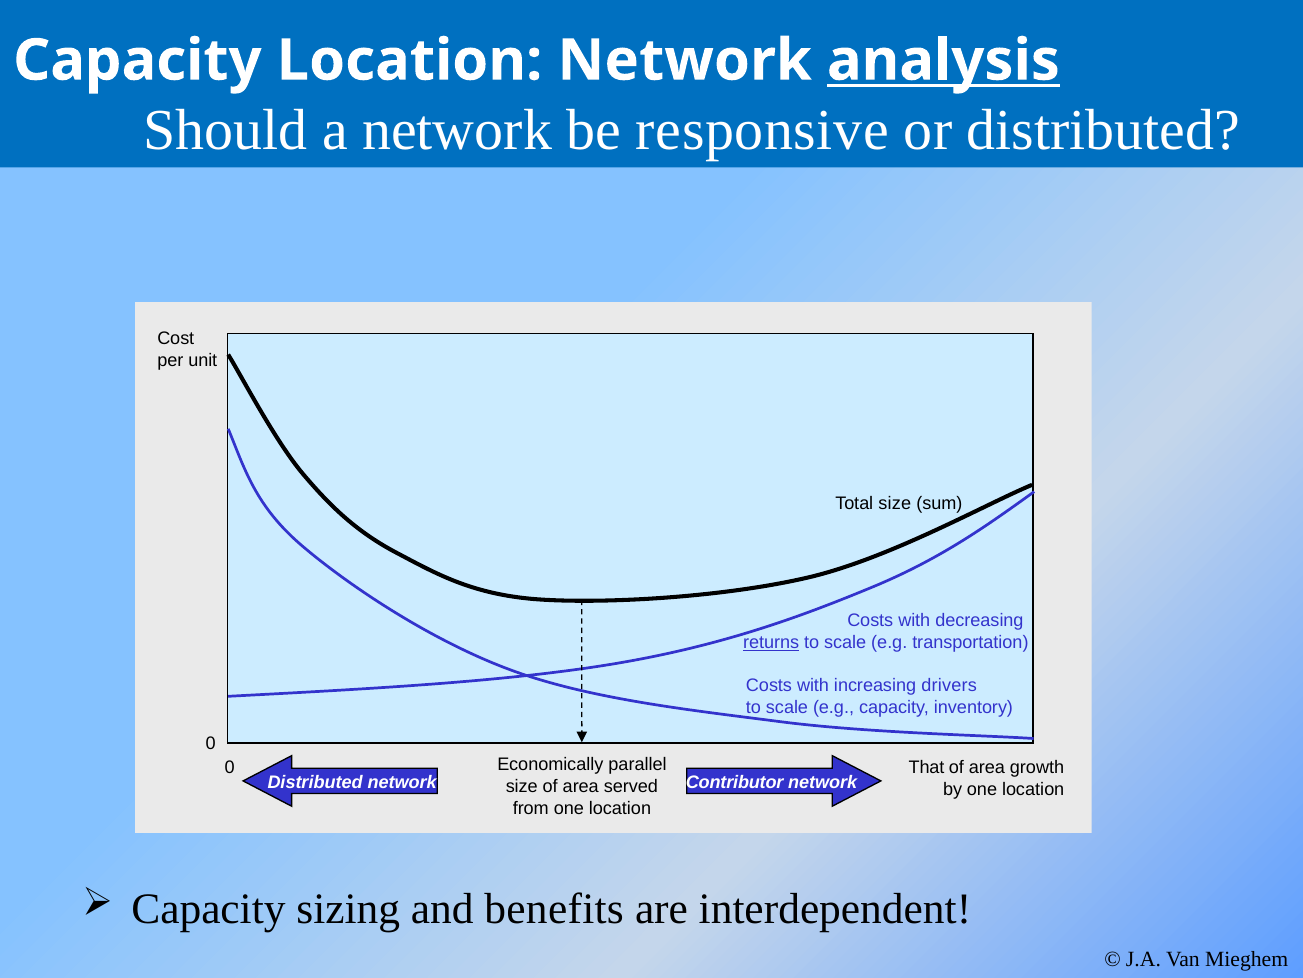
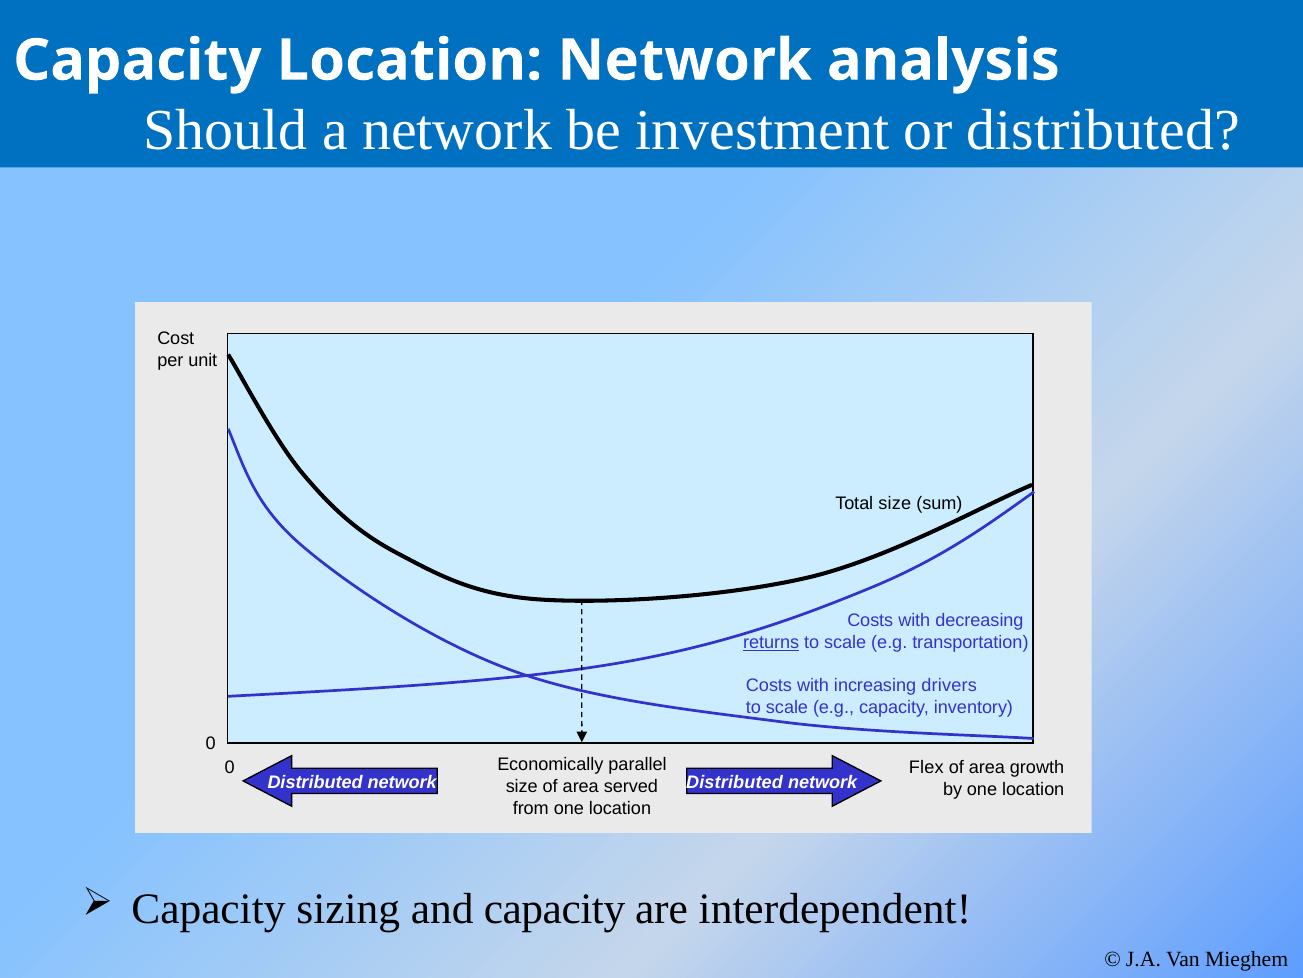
analysis underline: present -> none
responsive: responsive -> investment
That: That -> Flex
network Contributor: Contributor -> Distributed
and benefits: benefits -> capacity
